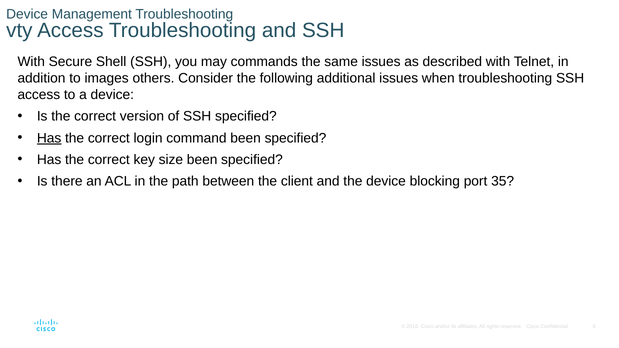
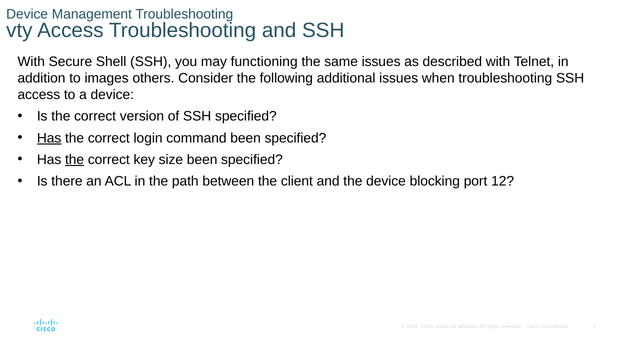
commands: commands -> functioning
the at (75, 160) underline: none -> present
35: 35 -> 12
